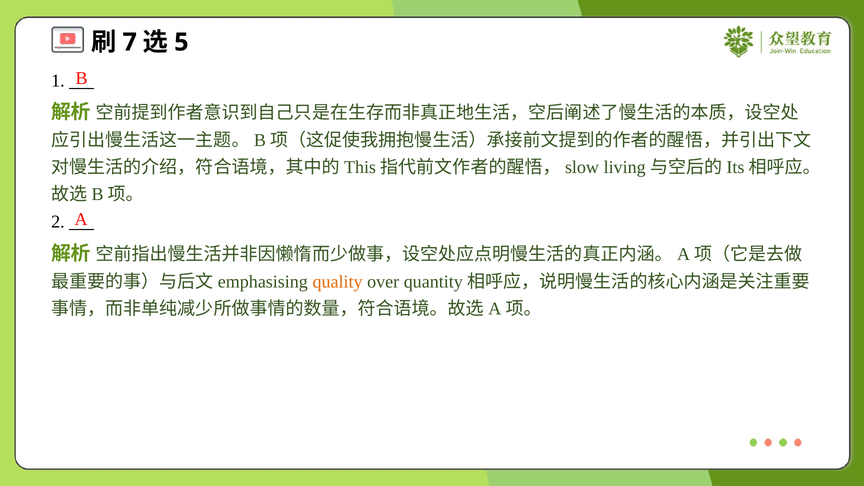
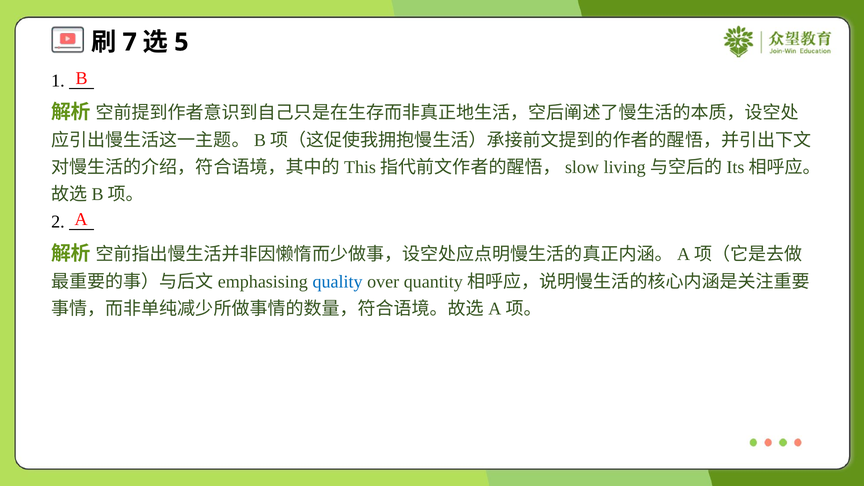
quality colour: orange -> blue
